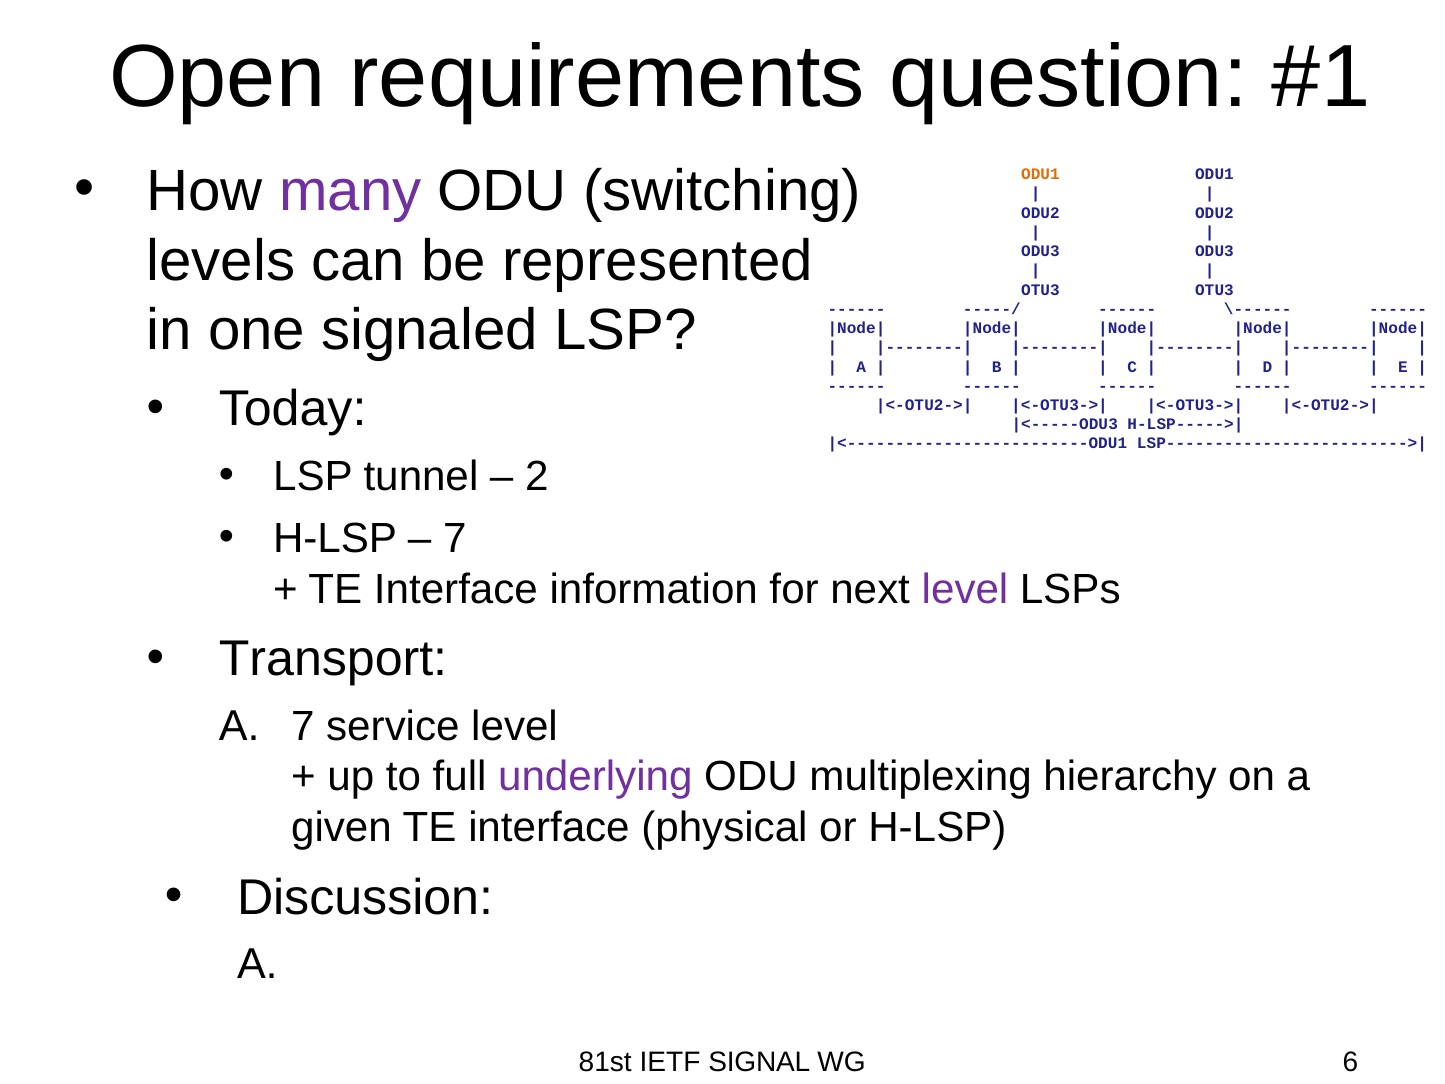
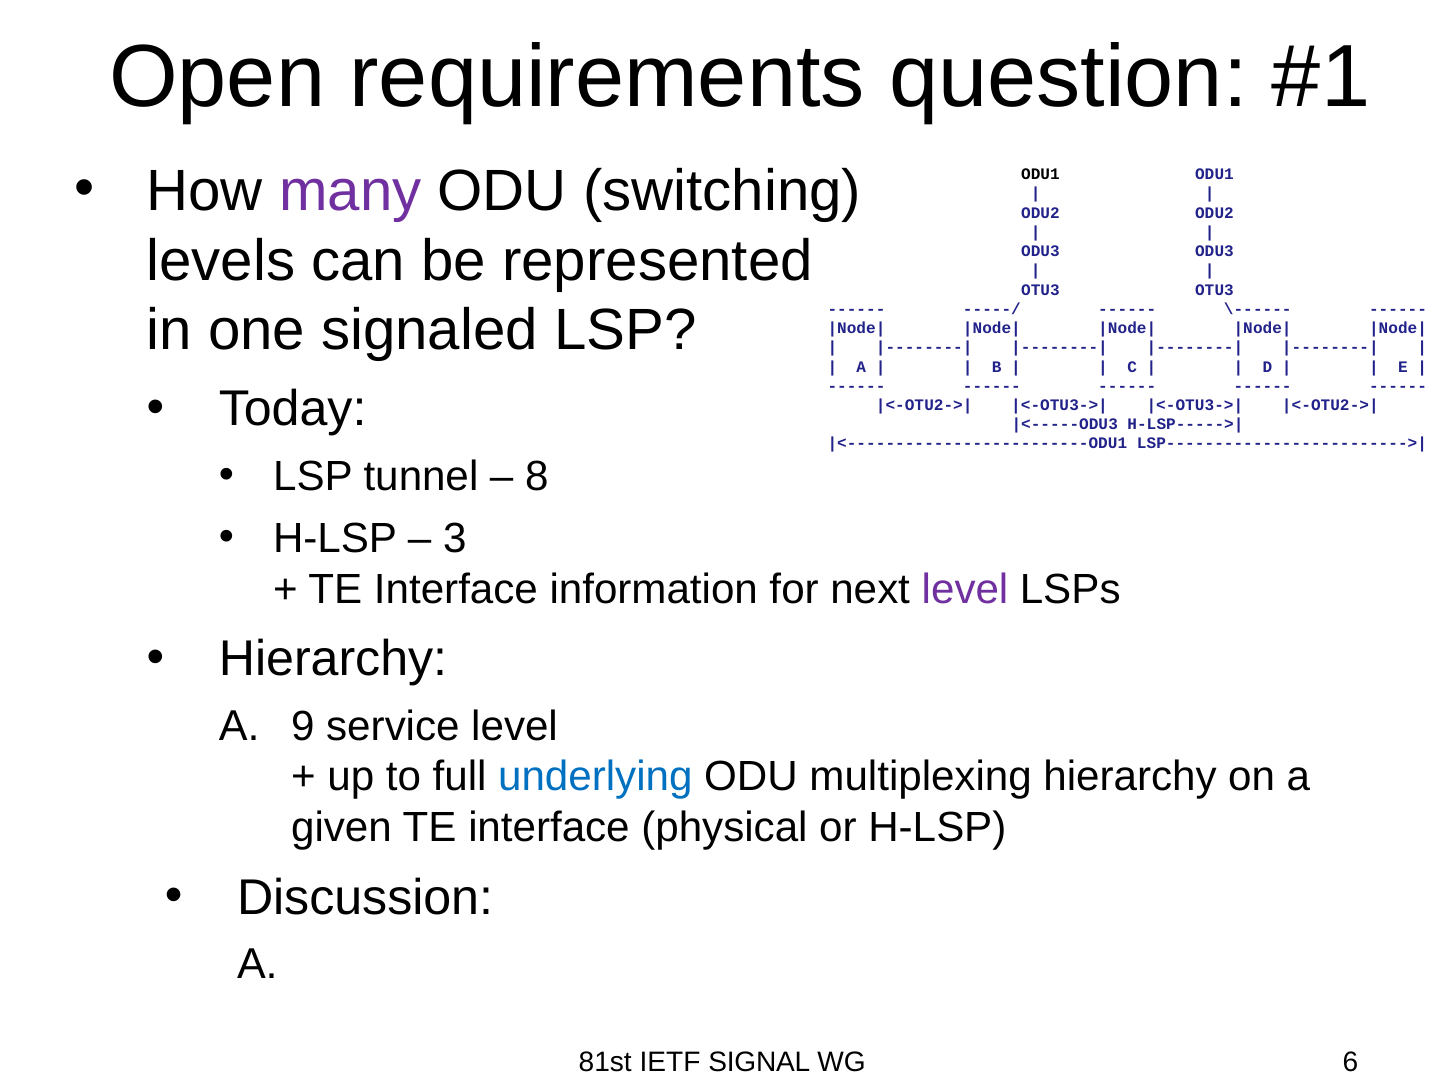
ODU1 at (1040, 174) colour: orange -> black
2: 2 -> 8
7 at (455, 539): 7 -> 3
Transport at (333, 659): Transport -> Hierarchy
A 7: 7 -> 9
underlying colour: purple -> blue
